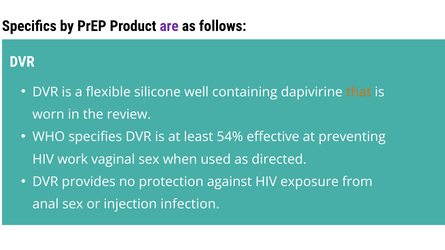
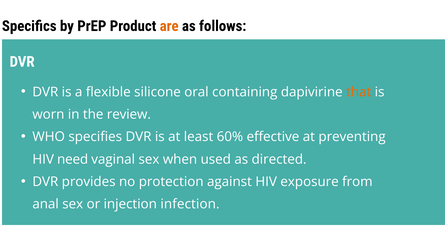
are colour: purple -> orange
well: well -> oral
54%: 54% -> 60%
work: work -> need
